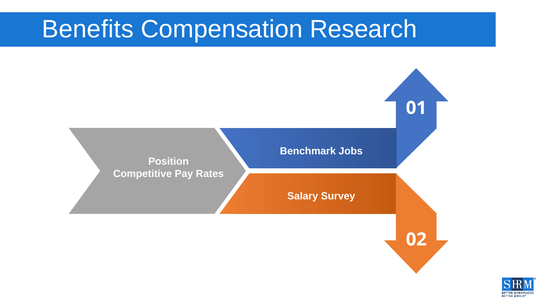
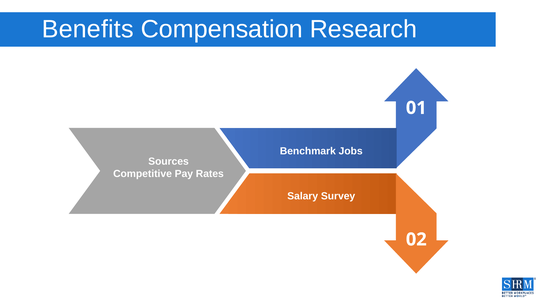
Position: Position -> Sources
